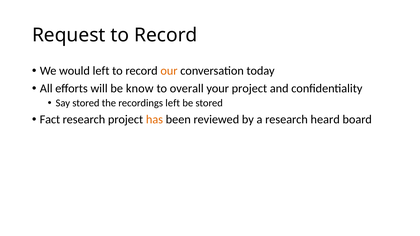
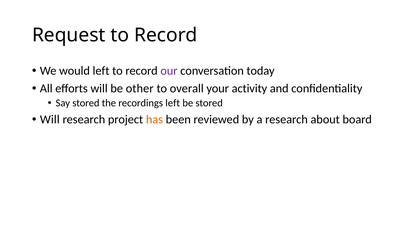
our colour: orange -> purple
know: know -> other
your project: project -> activity
Fact at (50, 120): Fact -> Will
heard: heard -> about
